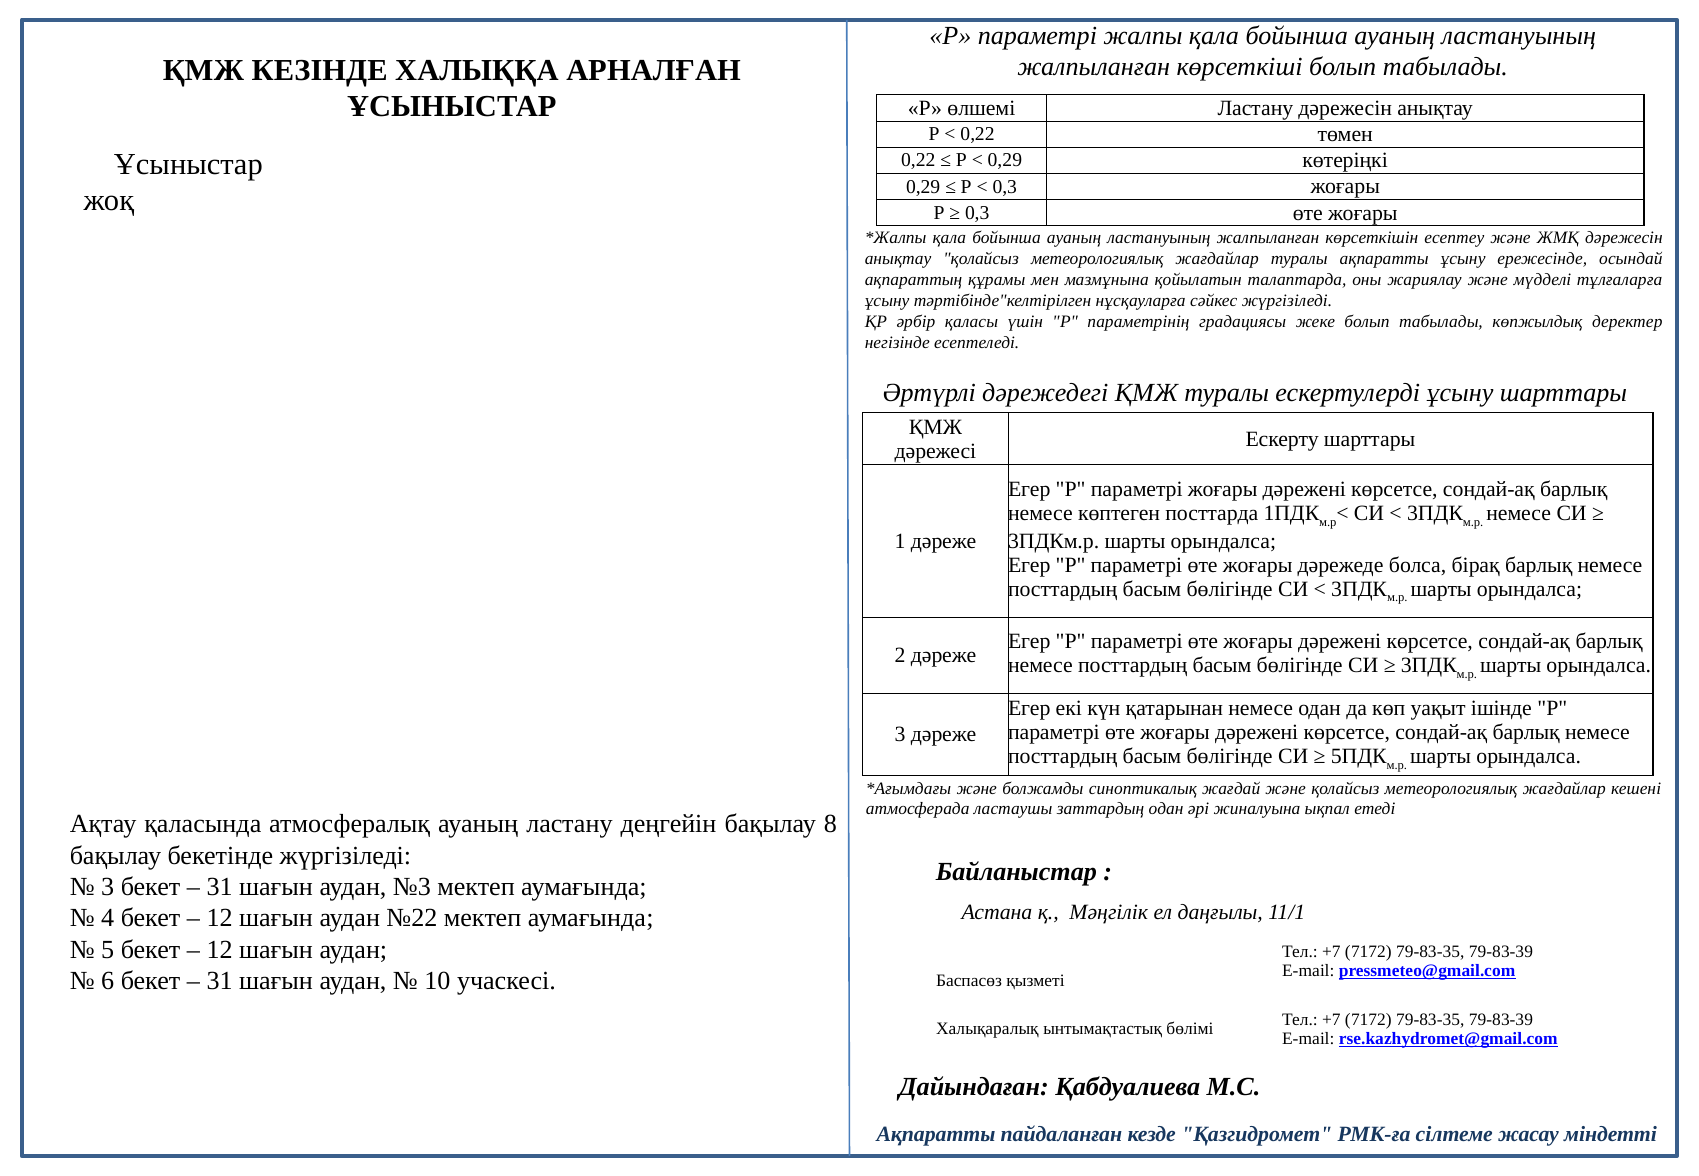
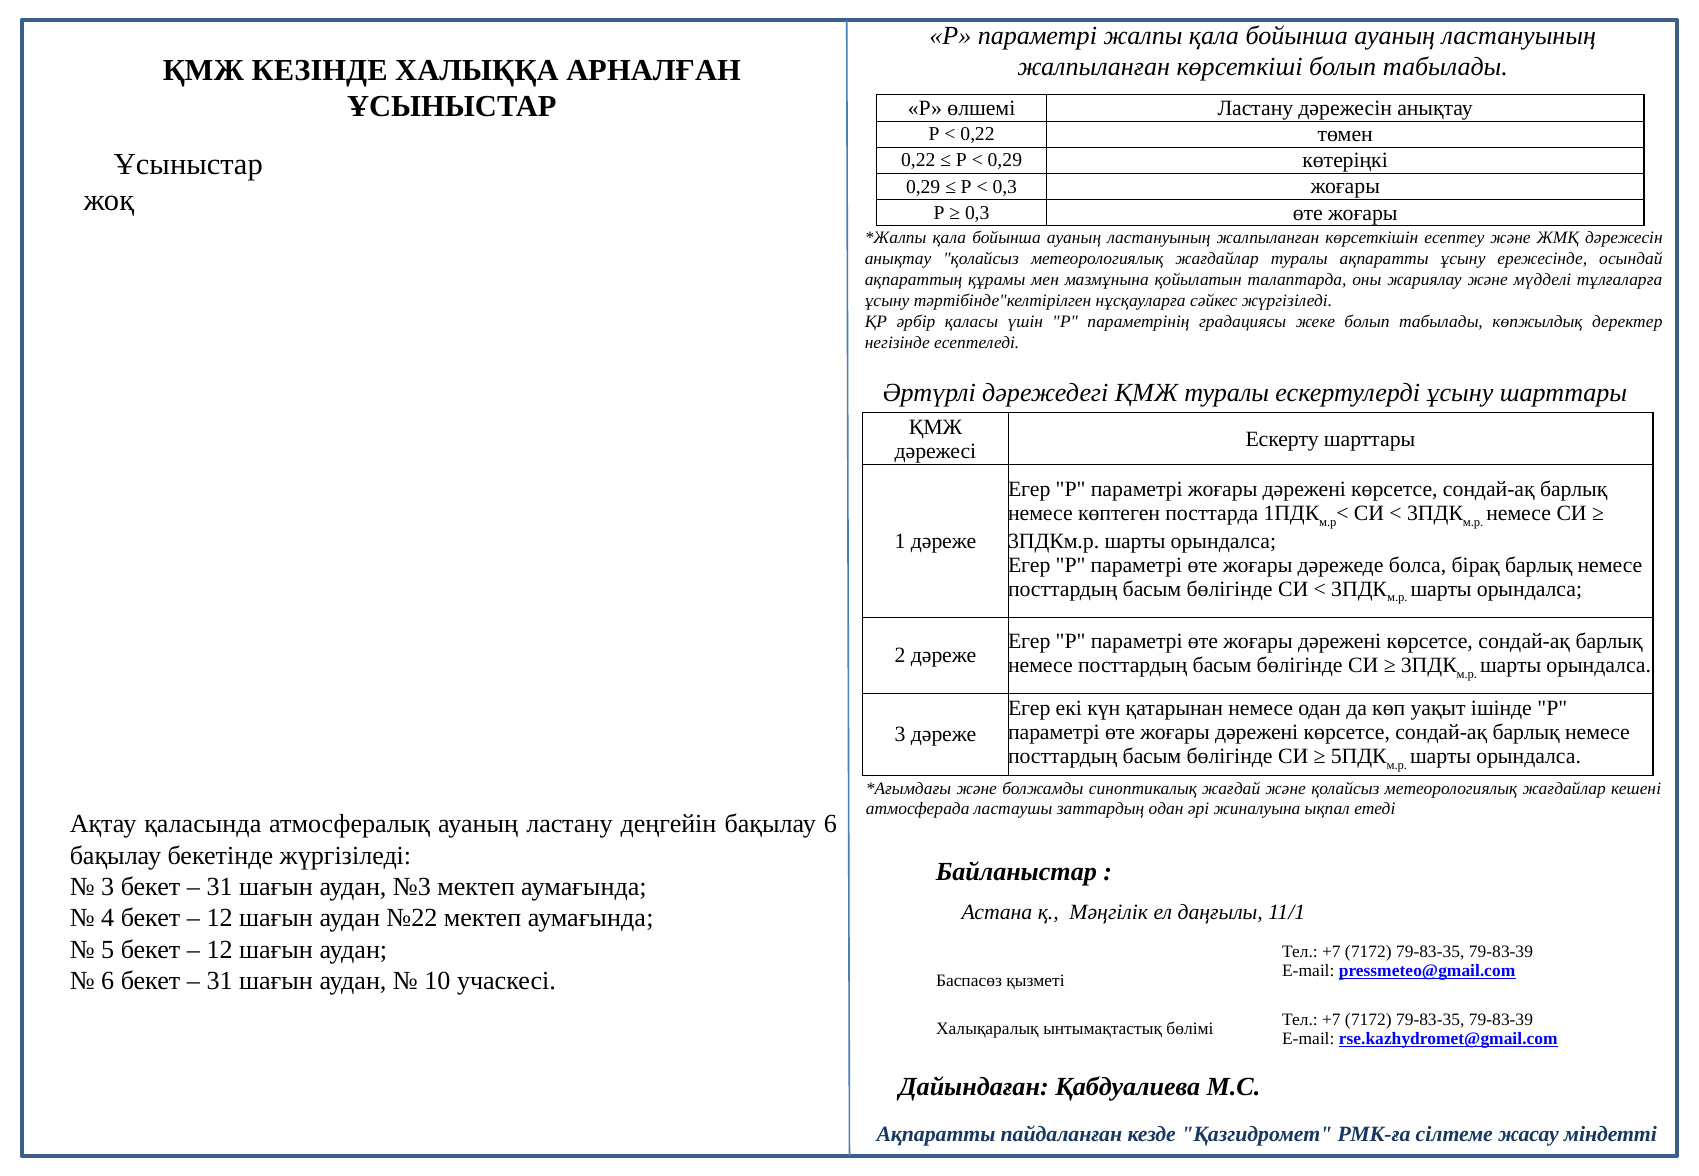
бақылау 8: 8 -> 6
